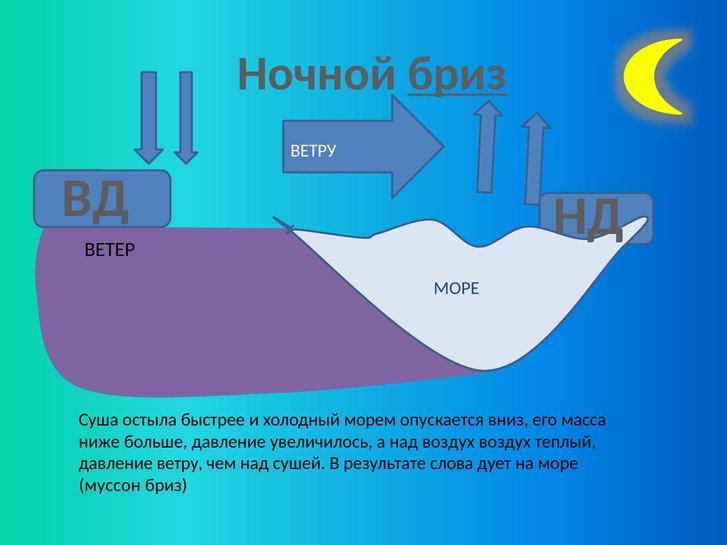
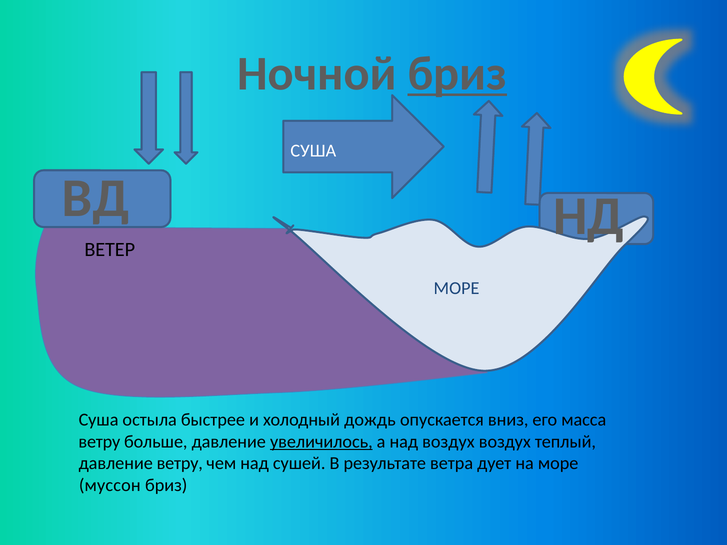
ВЕТРУ at (313, 151): ВЕТРУ -> СУША
морем: морем -> дождь
ниже at (99, 442): ниже -> ветру
увеличилось underline: none -> present
слова: слова -> ветра
